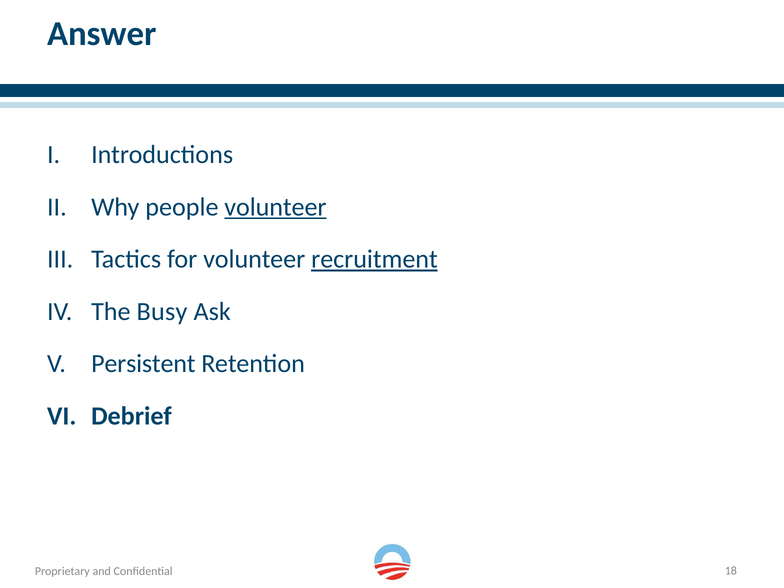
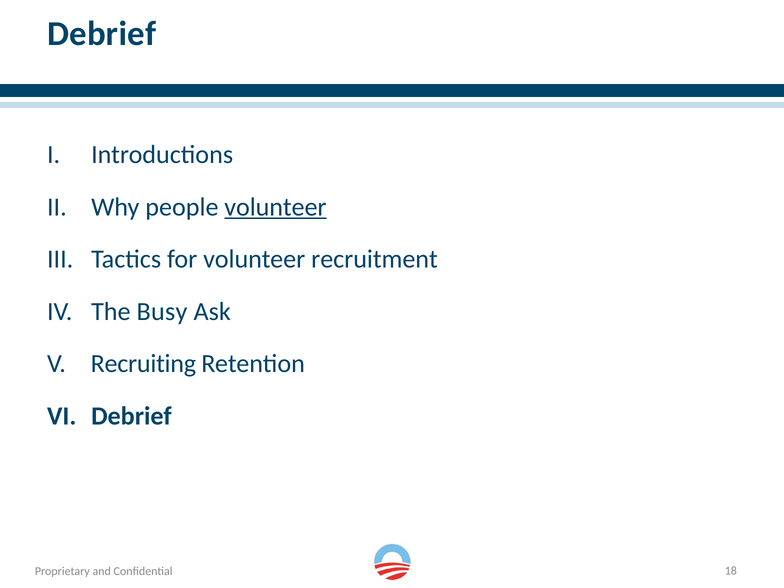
Answer at (102, 34): Answer -> Debrief
recruitment underline: present -> none
Persistent: Persistent -> Recruiting
